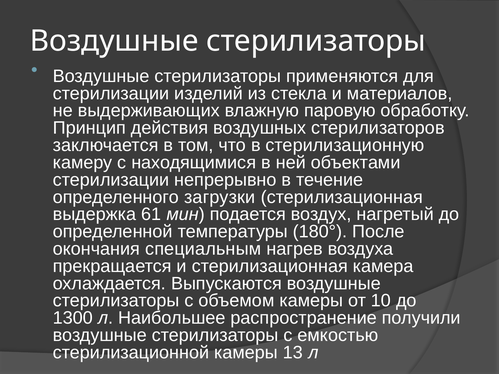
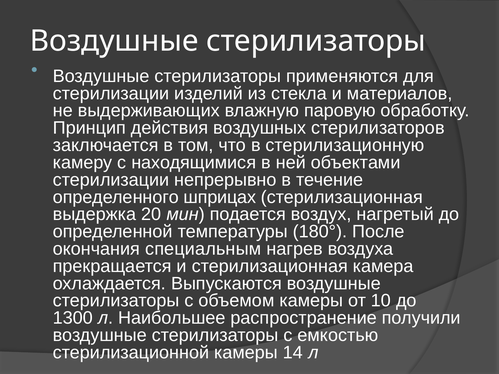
загрузки: загрузки -> шприцах
61: 61 -> 20
13: 13 -> 14
